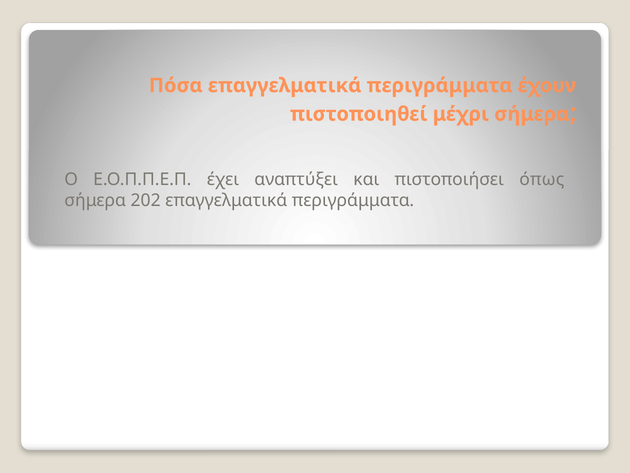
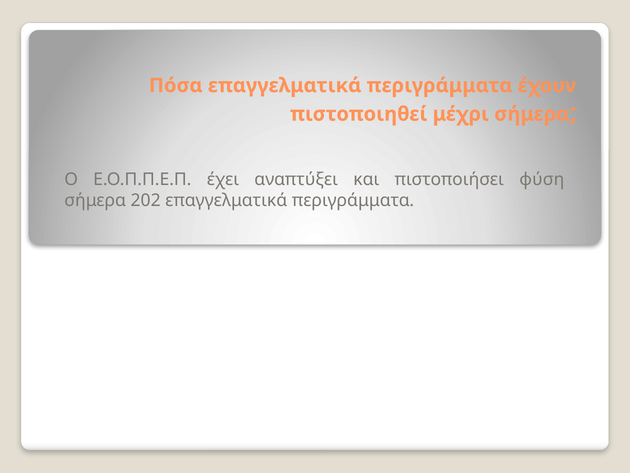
όπως: όπως -> φύση
